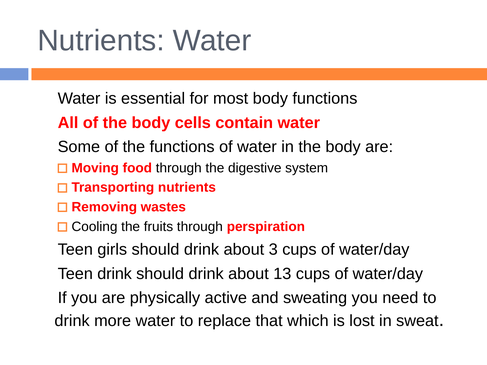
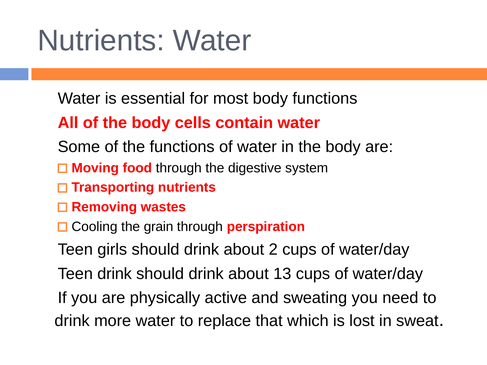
fruits: fruits -> grain
3: 3 -> 2
